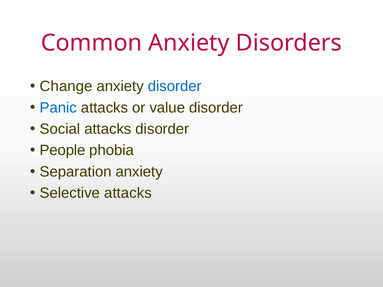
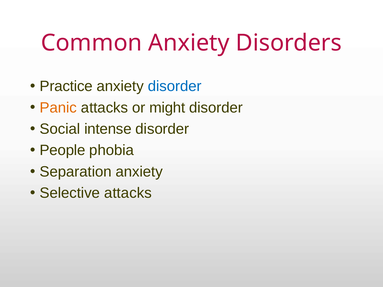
Change: Change -> Practice
Panic colour: blue -> orange
value: value -> might
Social attacks: attacks -> intense
